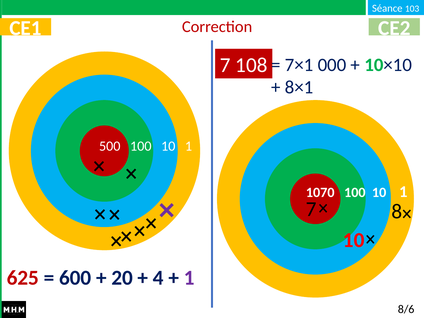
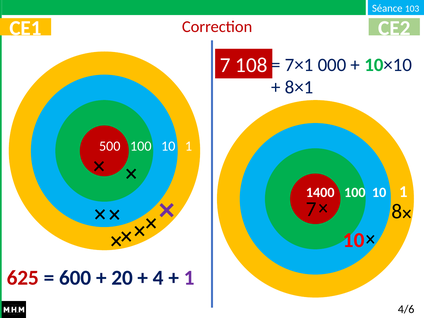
1070: 1070 -> 1400
8/6: 8/6 -> 4/6
